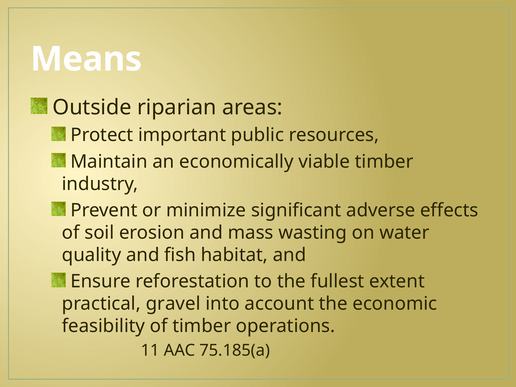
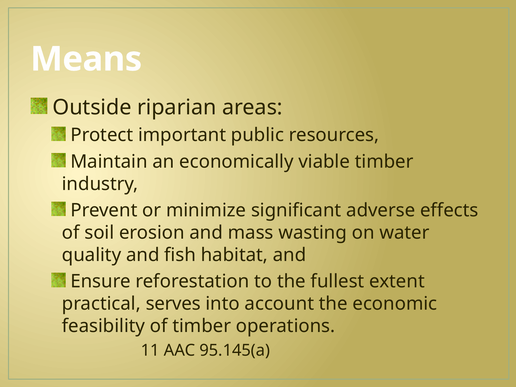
gravel: gravel -> serves
75.185(a: 75.185(a -> 95.145(a
